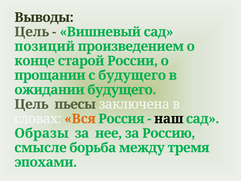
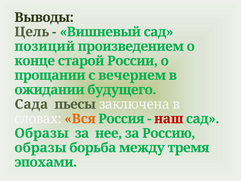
с будущего: будущего -> вечернем
Цель at (31, 104): Цель -> Сада
наш colour: black -> red
смысле at (41, 148): смысле -> образы
